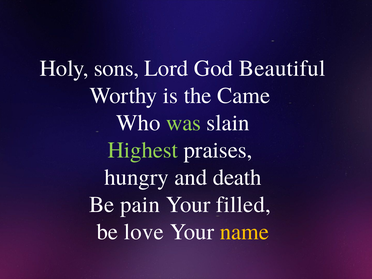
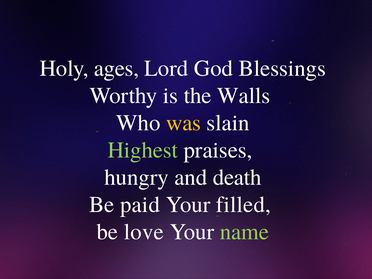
sons: sons -> ages
Beautiful: Beautiful -> Blessings
Came: Came -> Walls
was colour: light green -> yellow
pain: pain -> paid
name colour: yellow -> light green
